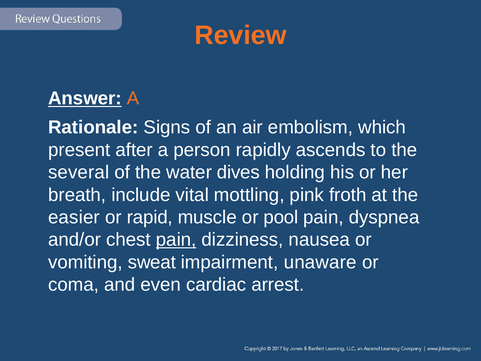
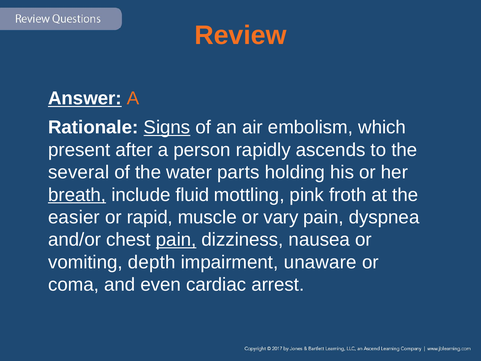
Signs underline: none -> present
dives: dives -> parts
breath underline: none -> present
vital: vital -> fluid
pool: pool -> vary
sweat: sweat -> depth
